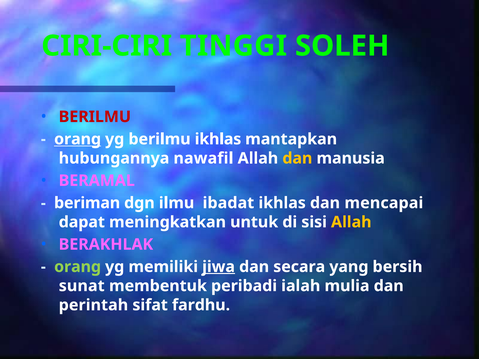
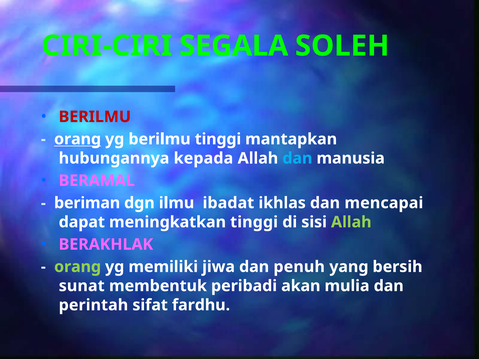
TINGGI: TINGGI -> SEGALA
berilmu ikhlas: ikhlas -> tinggi
nawafil: nawafil -> kepada
dan at (297, 158) colour: yellow -> light blue
meningkatkan untuk: untuk -> tinggi
Allah at (351, 222) colour: yellow -> light green
jiwa underline: present -> none
secara: secara -> penuh
ialah: ialah -> akan
